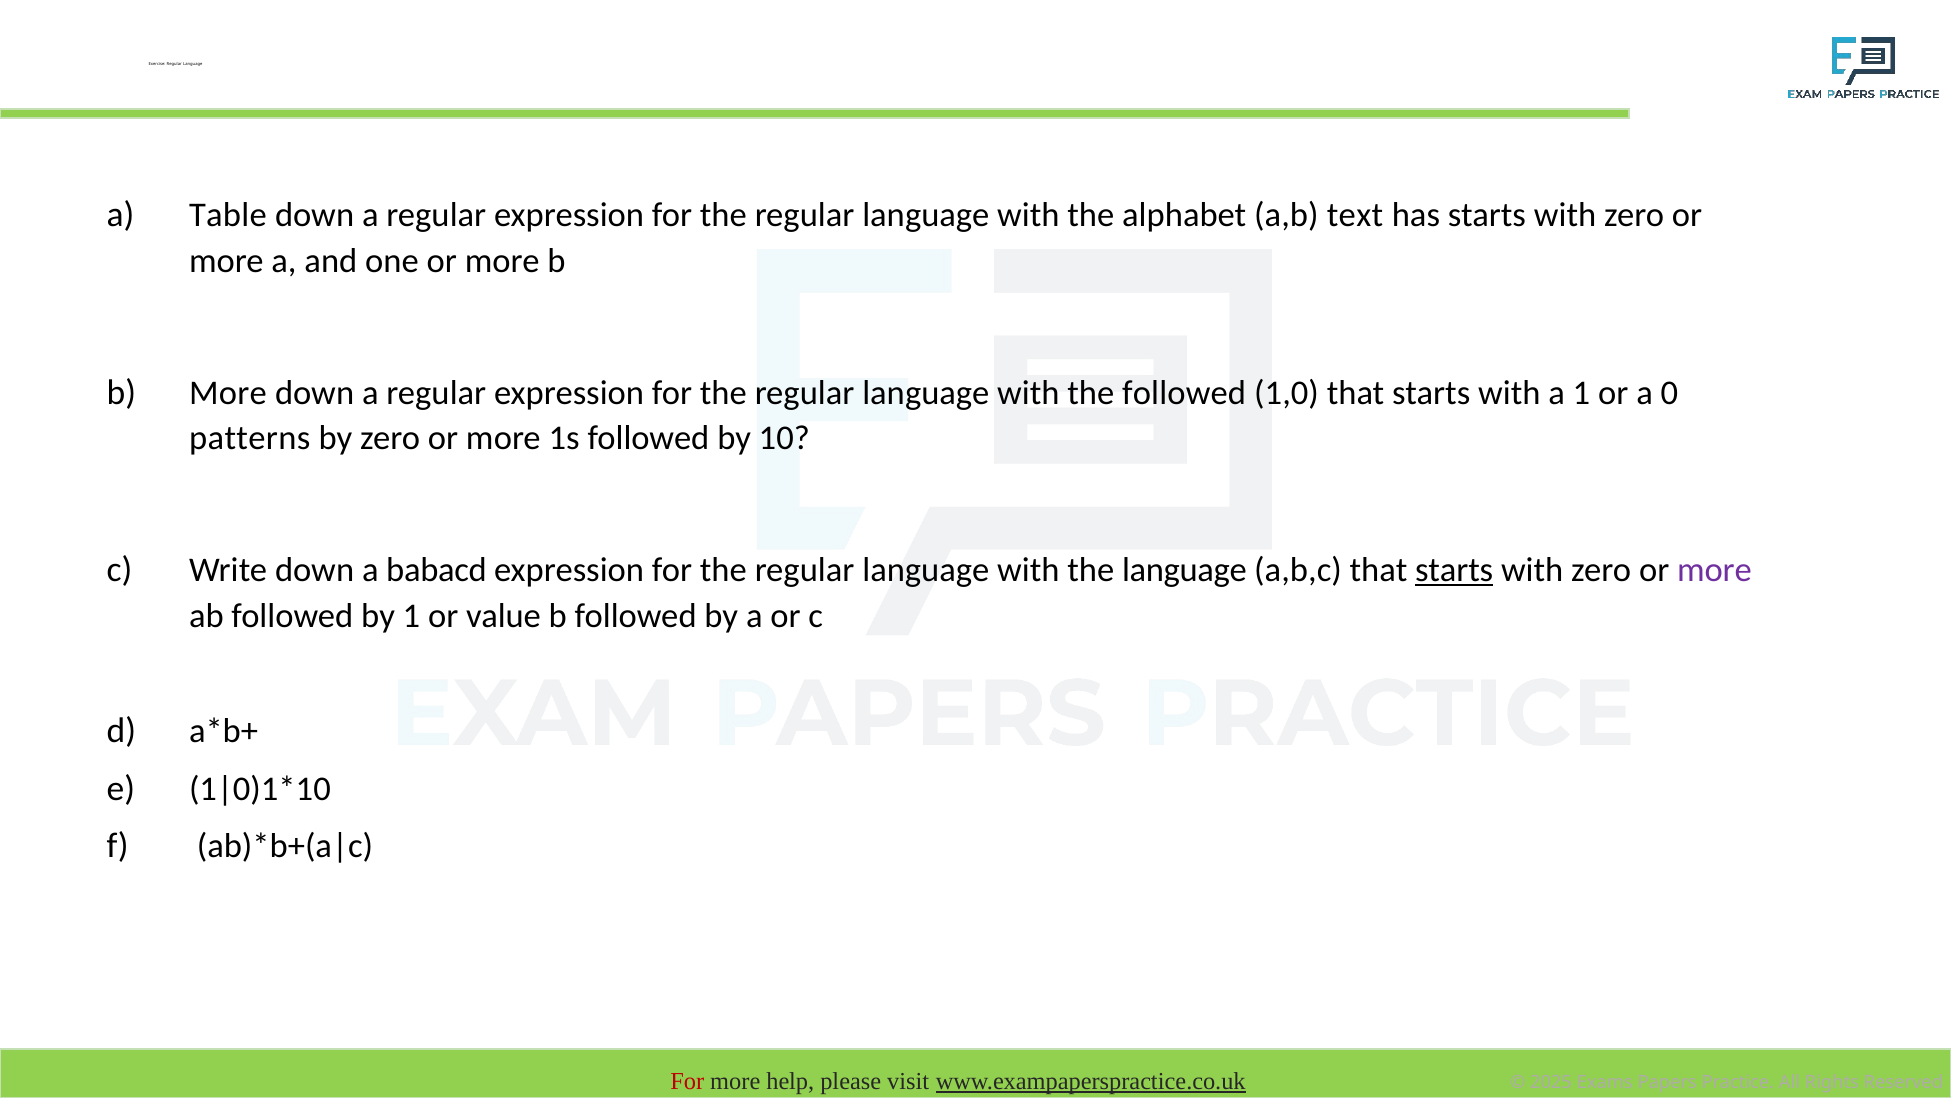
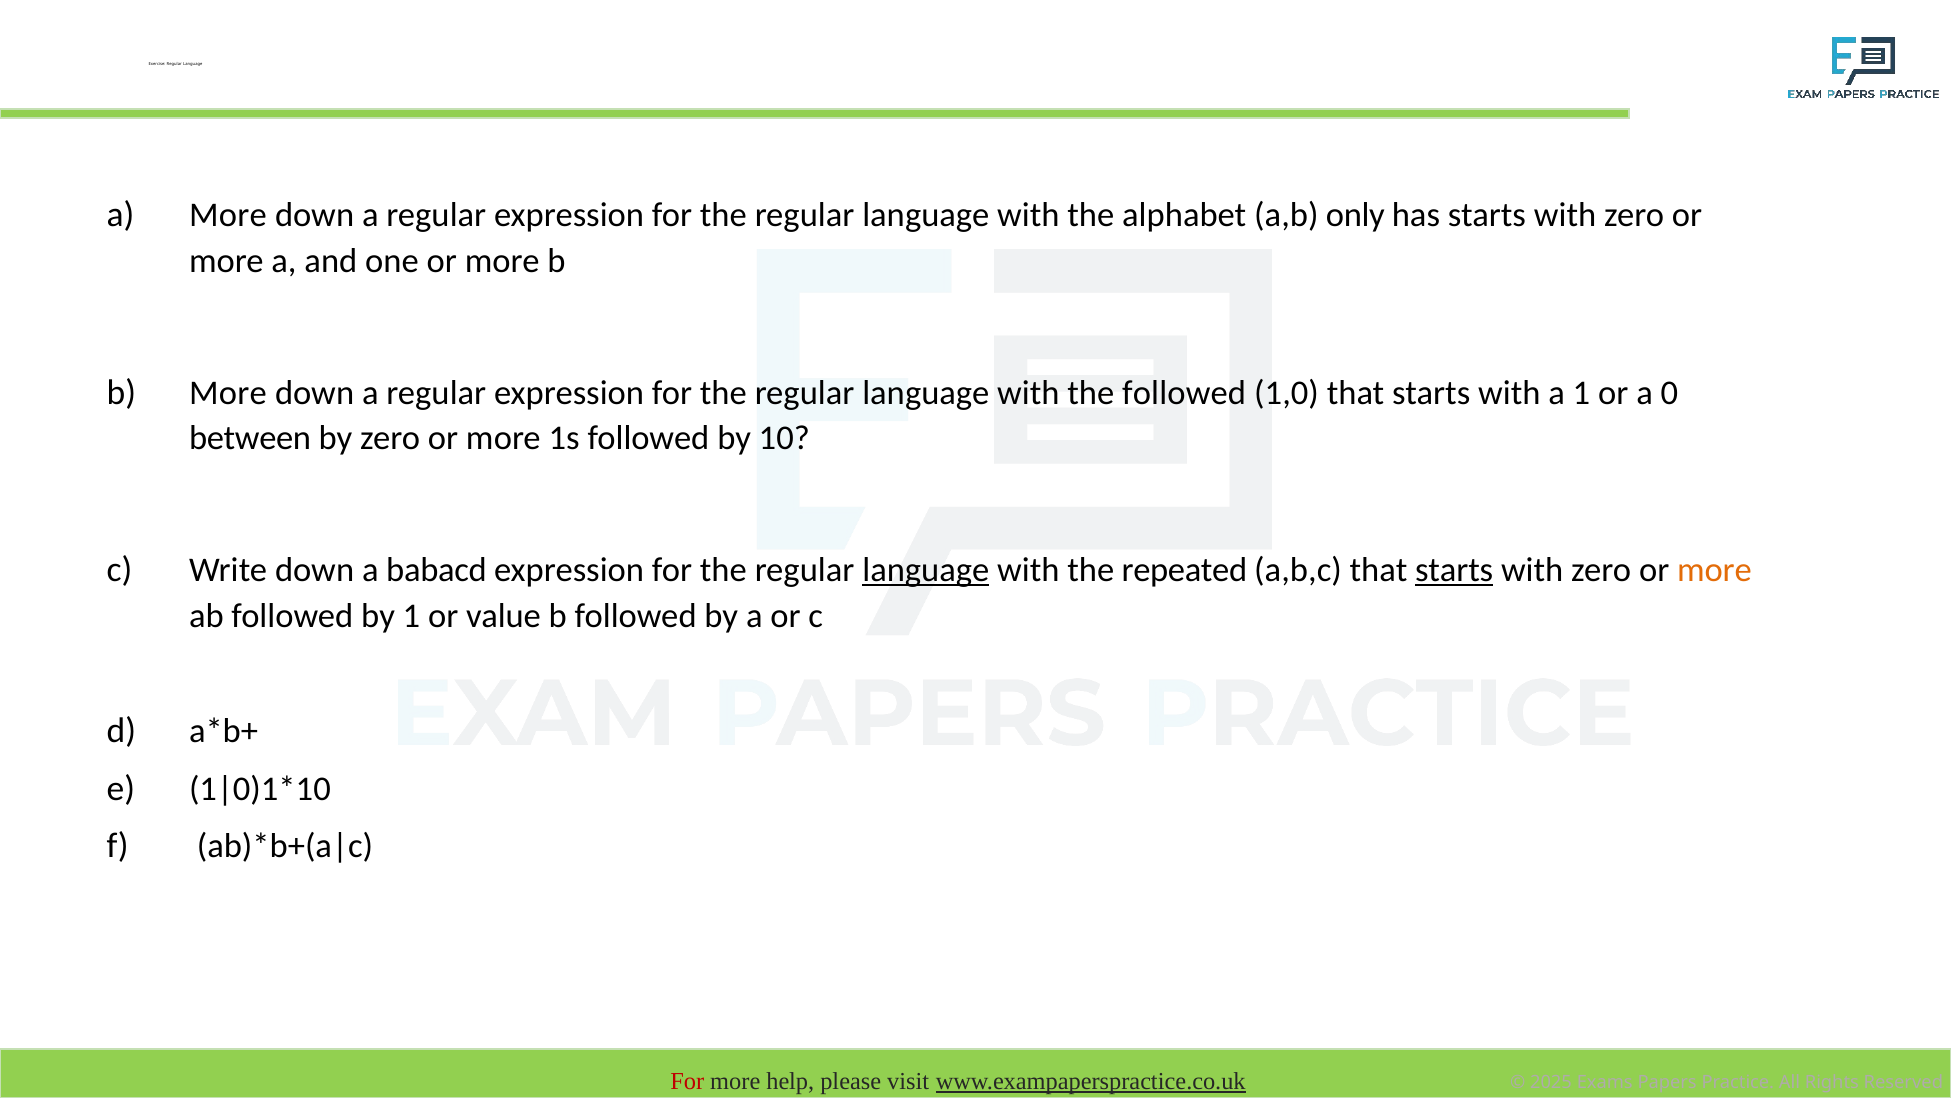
a Table: Table -> More
text: text -> only
patterns: patterns -> between
language at (926, 570) underline: none -> present
the language: language -> repeated
more at (1714, 570) colour: purple -> orange
